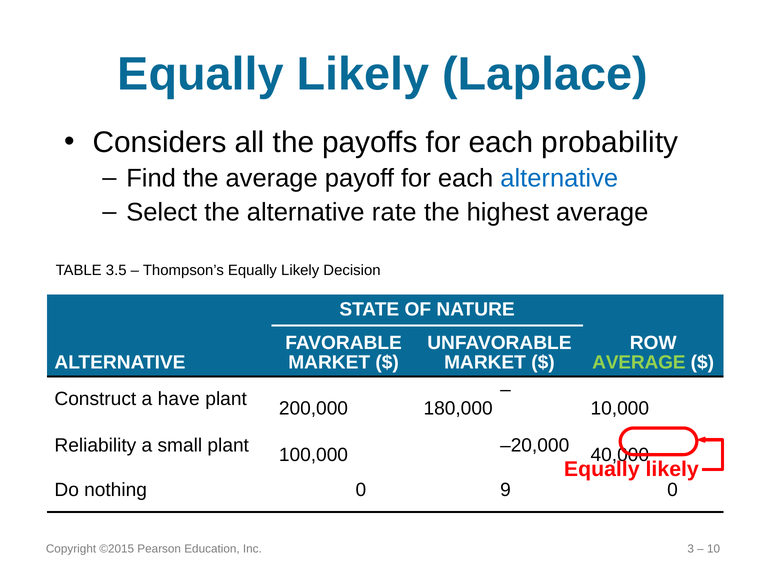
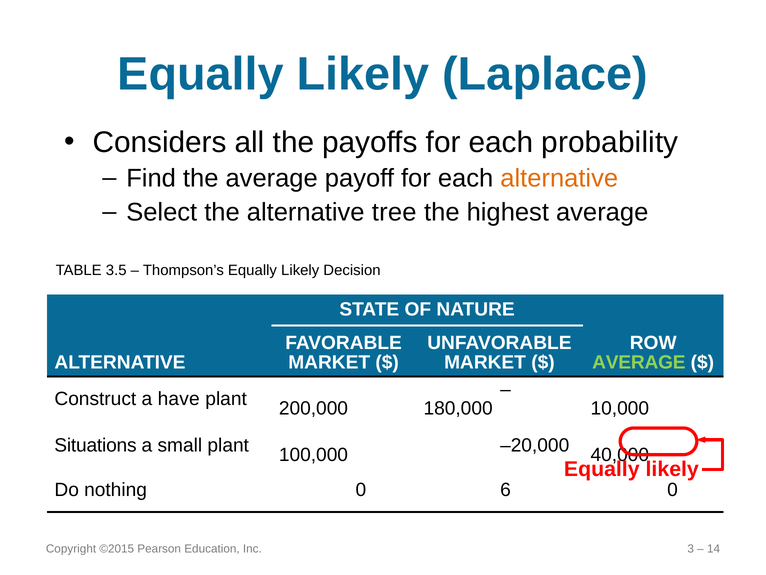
alternative at (559, 178) colour: blue -> orange
rate: rate -> tree
Reliability: Reliability -> Situations
9: 9 -> 6
10: 10 -> 14
